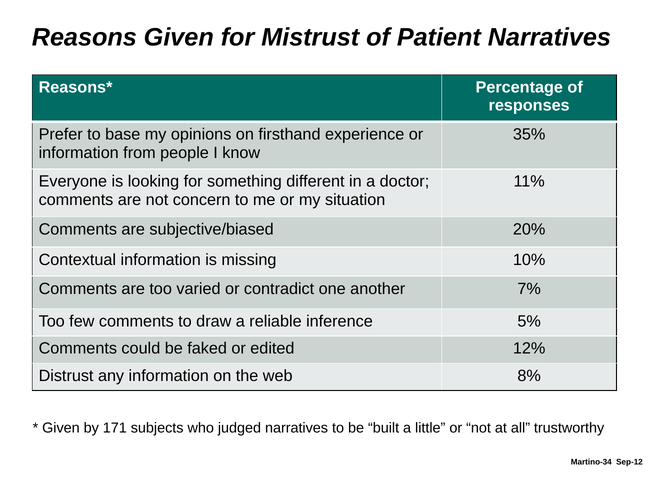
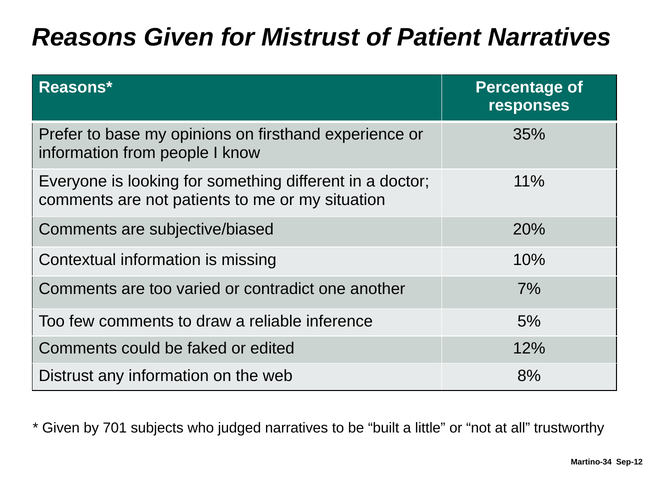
concern: concern -> patients
171: 171 -> 701
